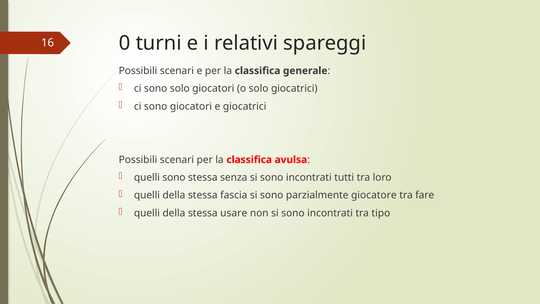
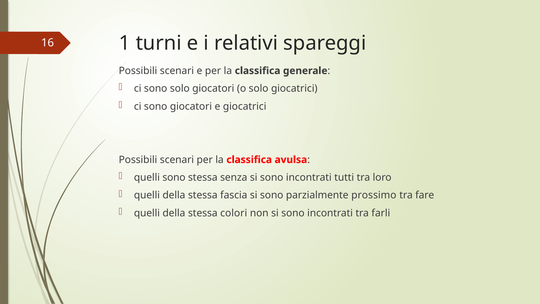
0: 0 -> 1
giocatore: giocatore -> prossimo
usare: usare -> colori
tipo: tipo -> farli
